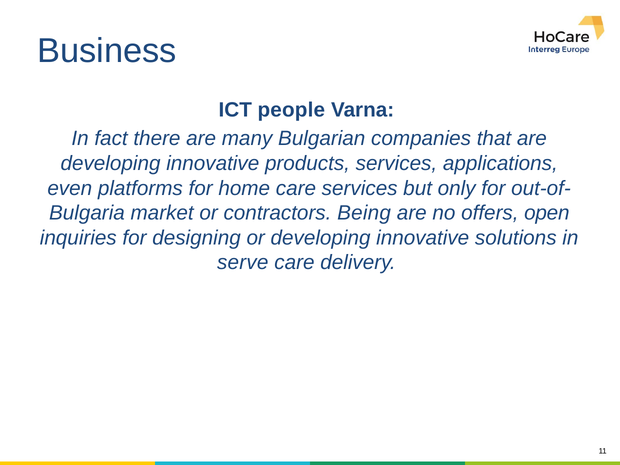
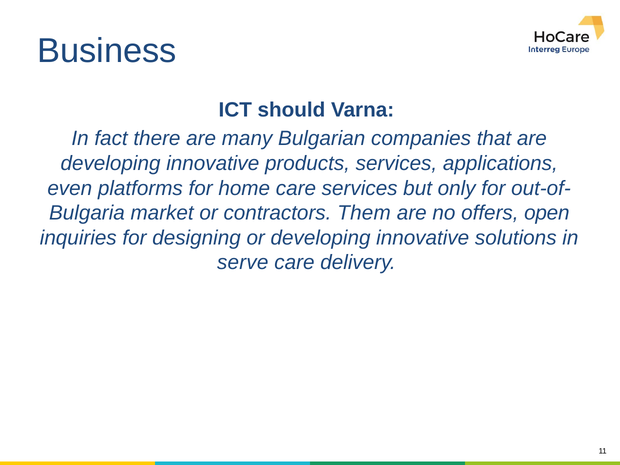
people: people -> should
Being: Being -> Them
